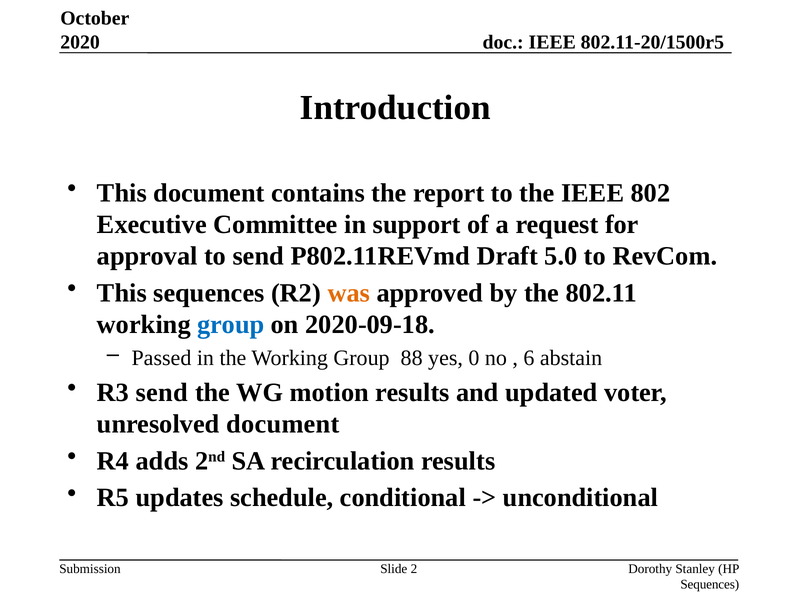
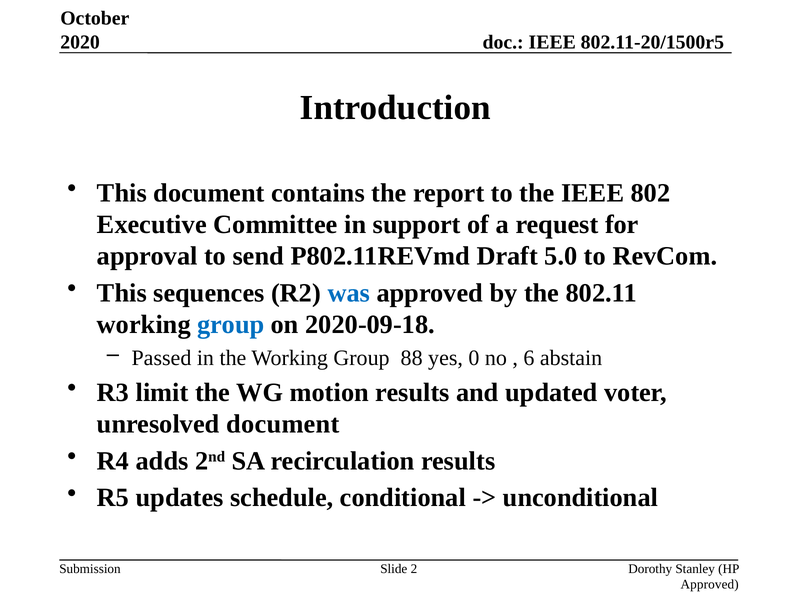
was colour: orange -> blue
R3 send: send -> limit
Sequences at (710, 585): Sequences -> Approved
